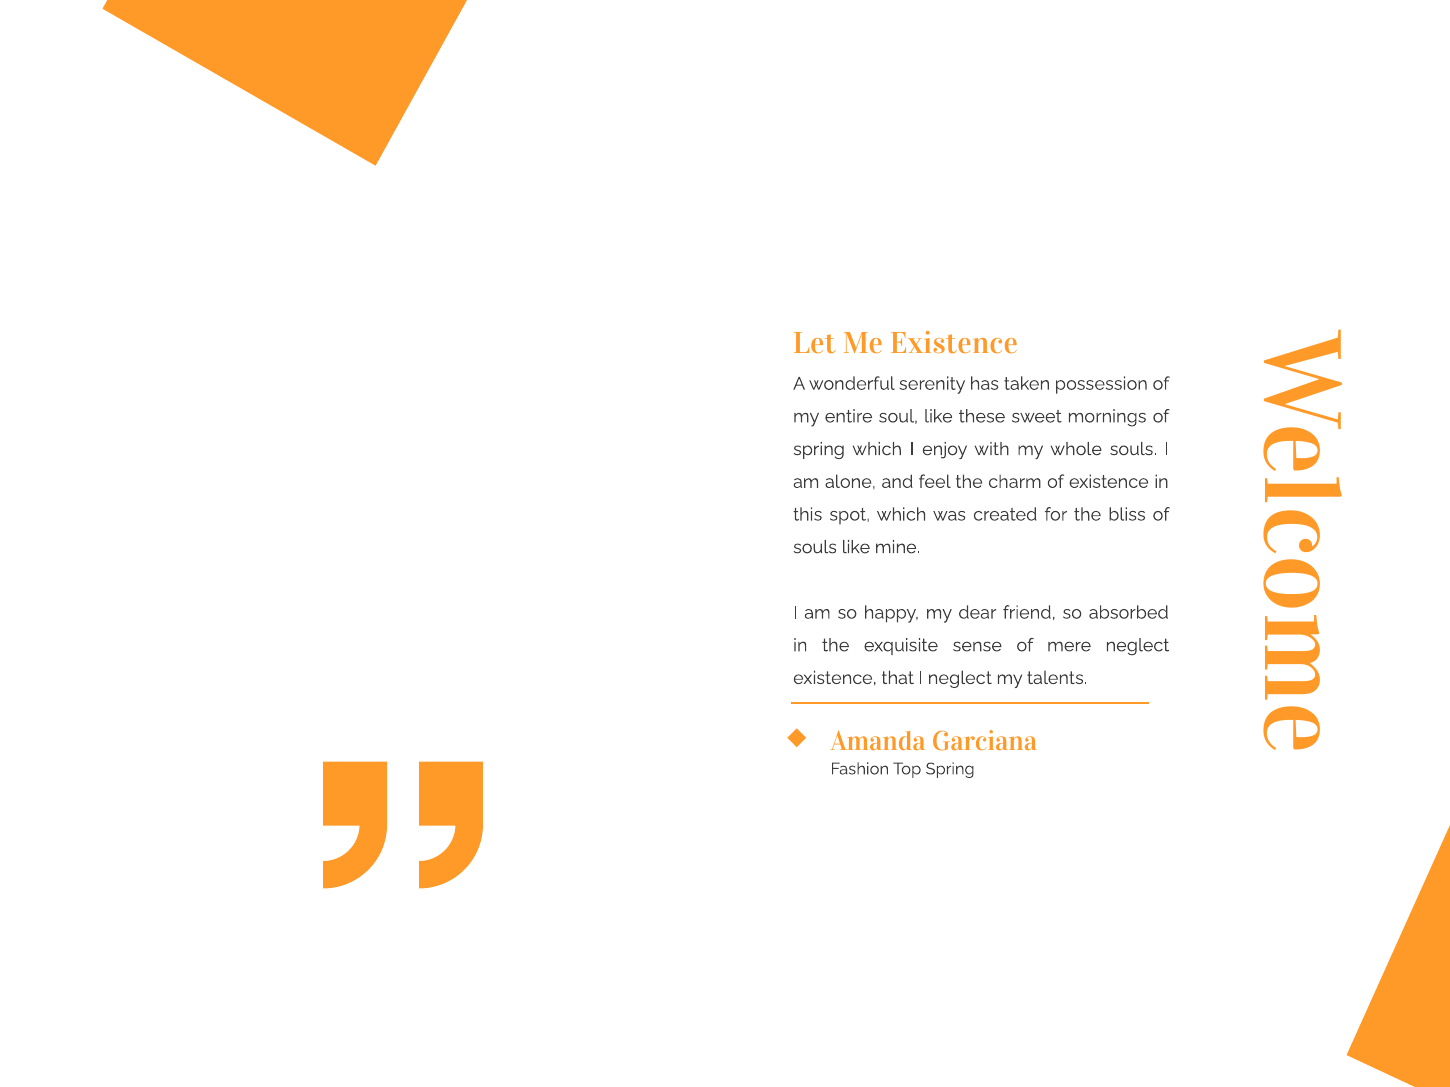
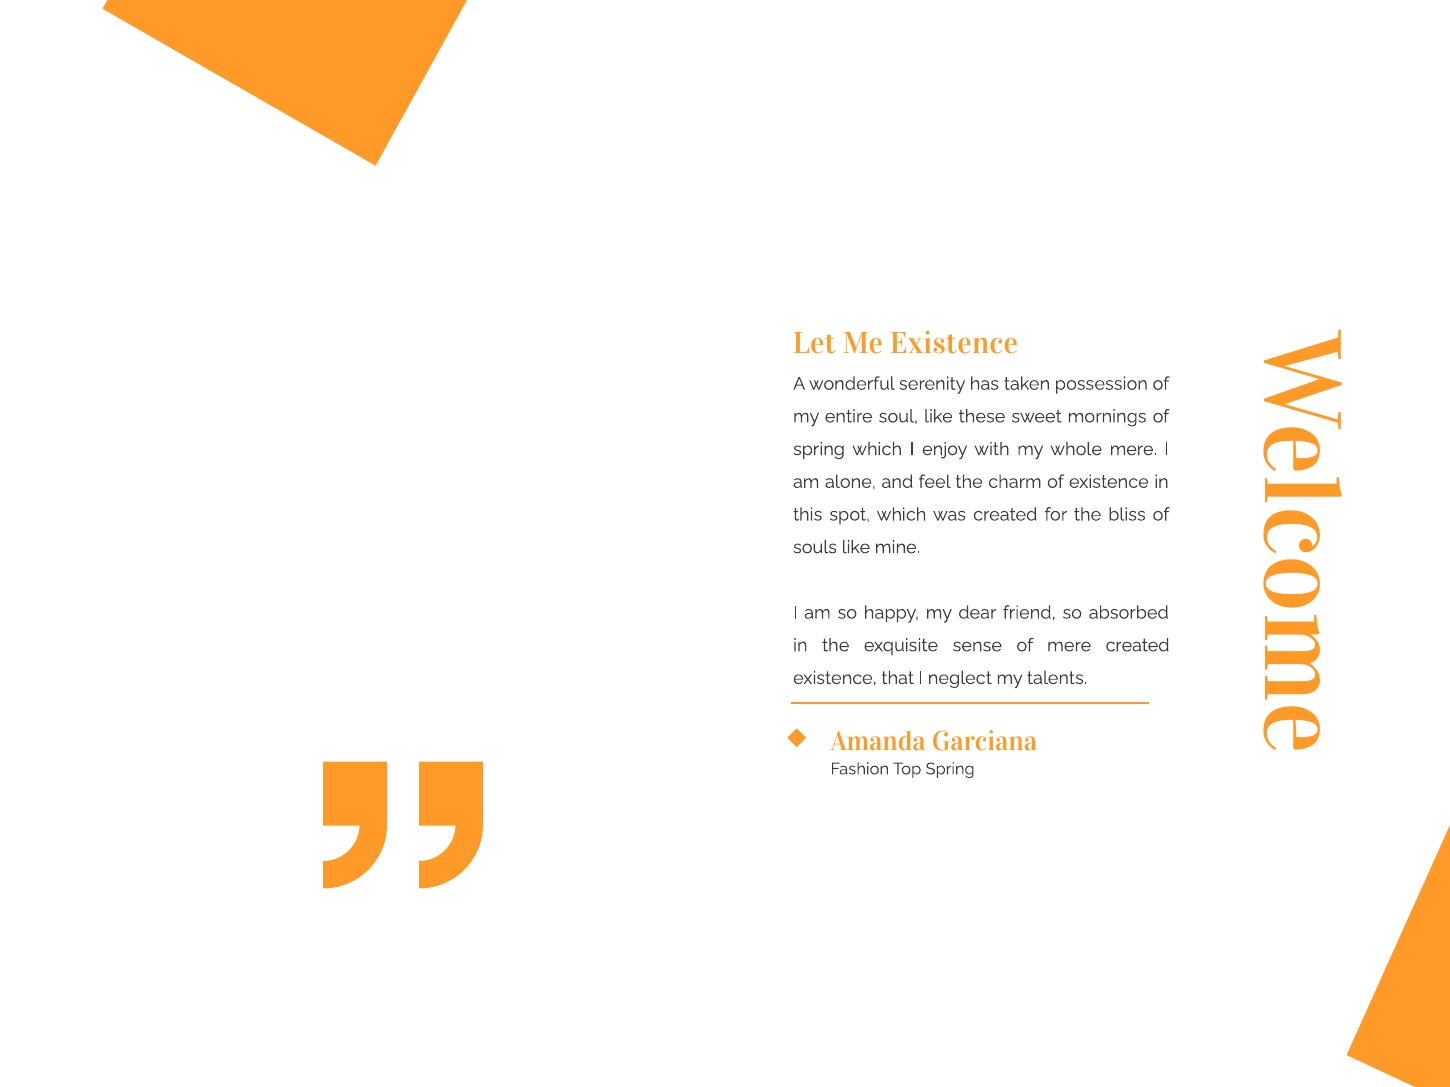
whole souls: souls -> mere
mere neglect: neglect -> created
